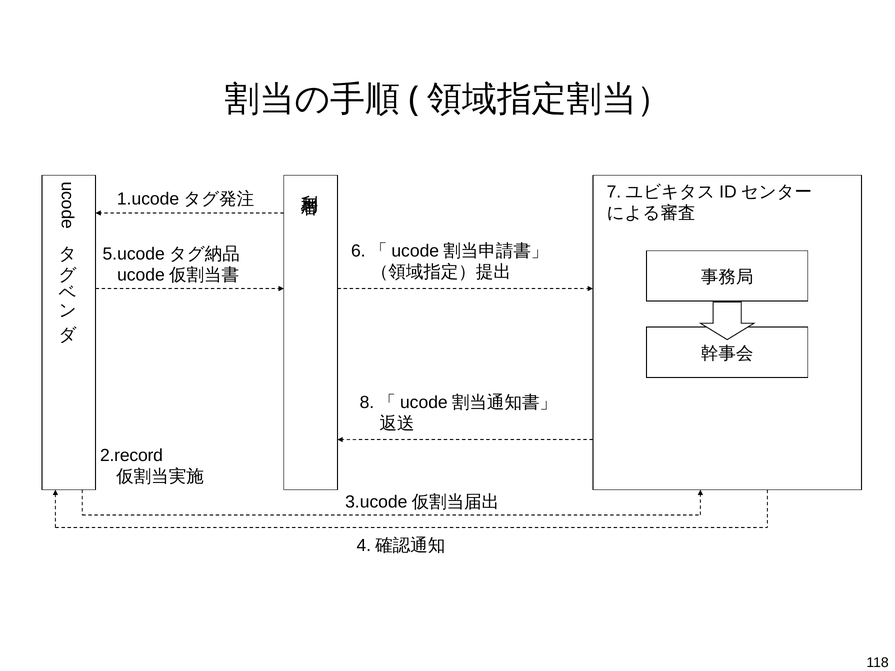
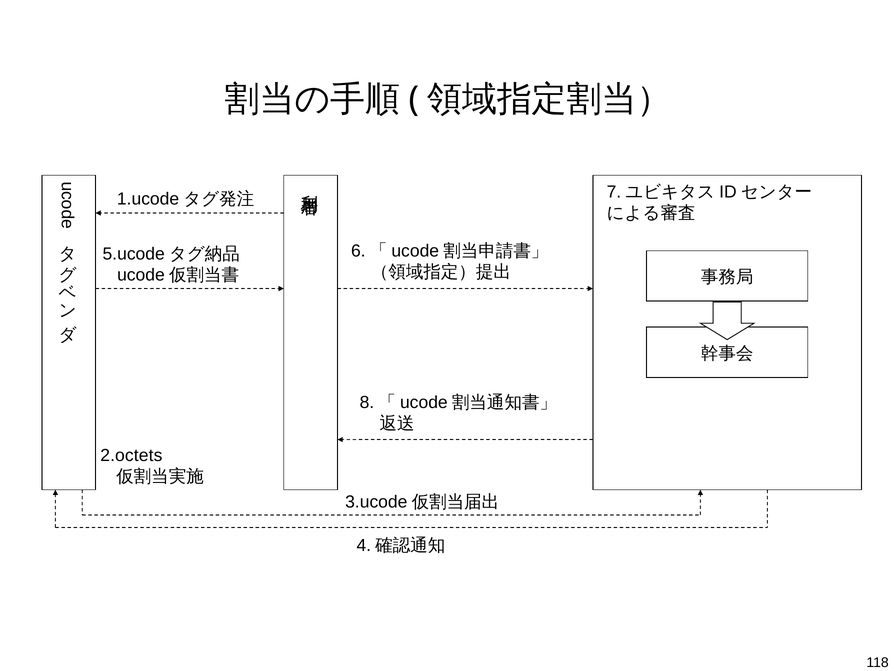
2.record: 2.record -> 2.octets
